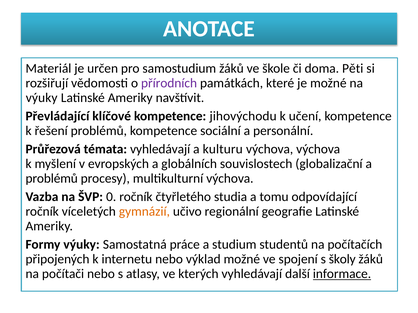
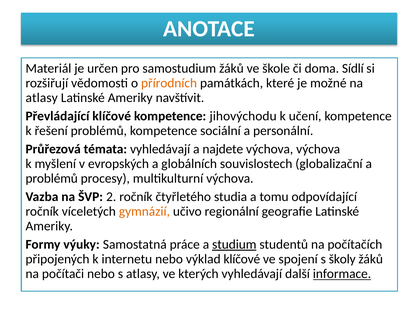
Pěti: Pěti -> Sídlí
přírodních colour: purple -> orange
výuky at (42, 98): výuky -> atlasy
kulturu: kulturu -> najdete
0: 0 -> 2
studium underline: none -> present
výklad možné: možné -> klíčové
